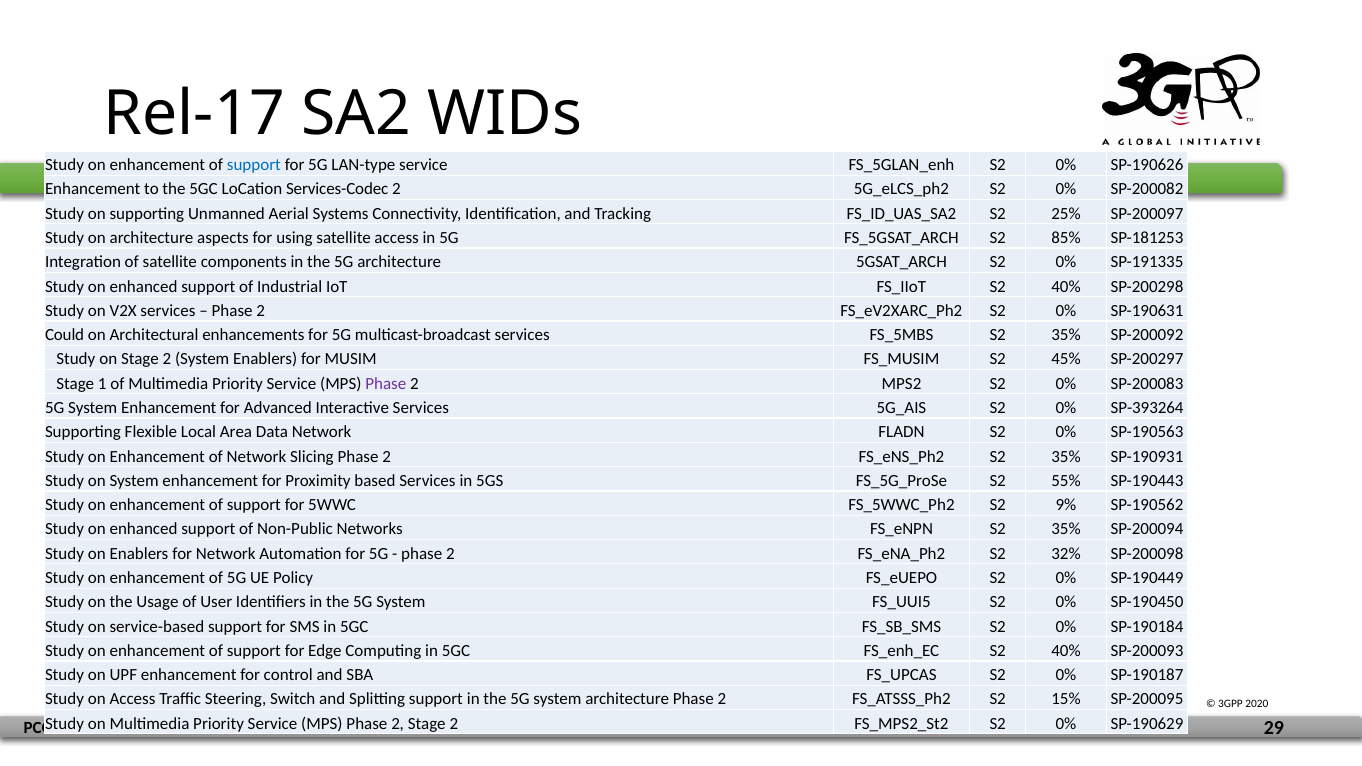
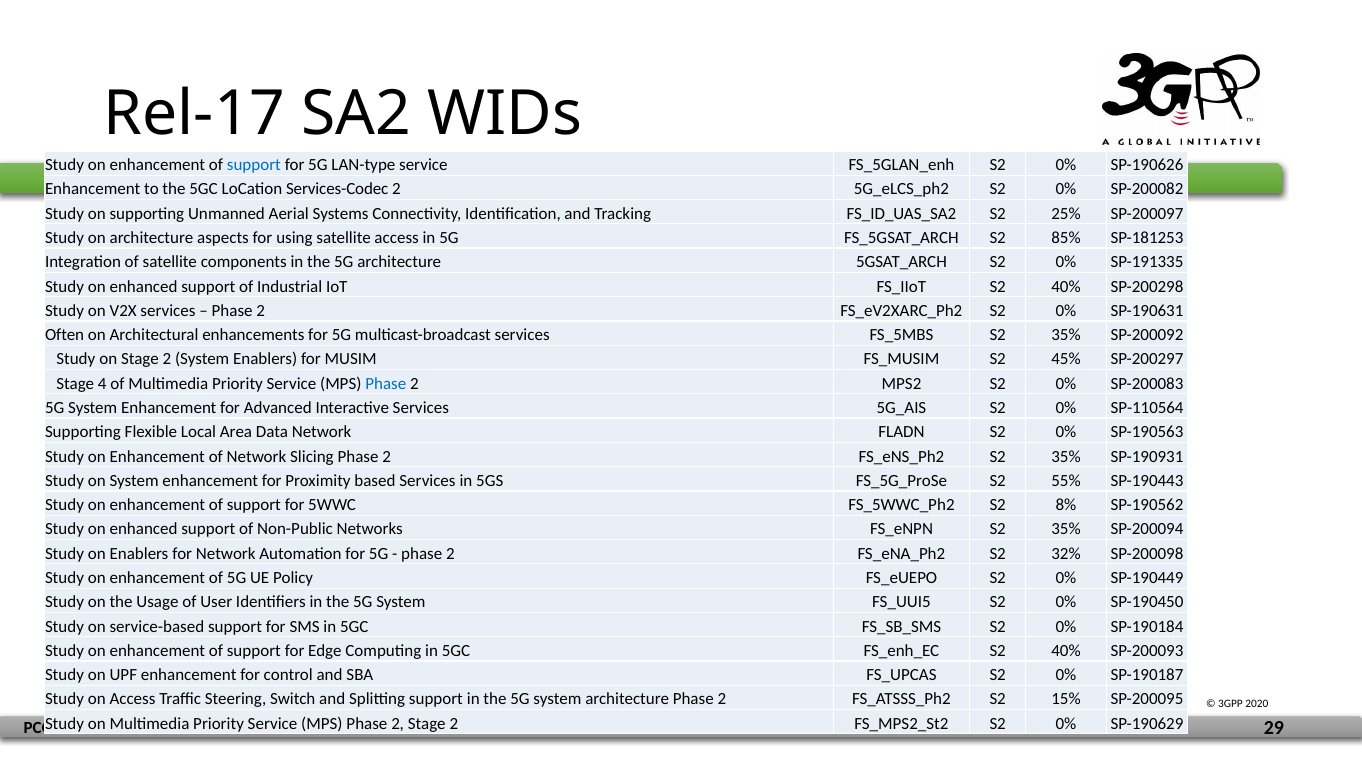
Could: Could -> Often
1: 1 -> 4
Phase at (386, 384) colour: purple -> blue
SP-393264: SP-393264 -> SP-110564
9%: 9% -> 8%
